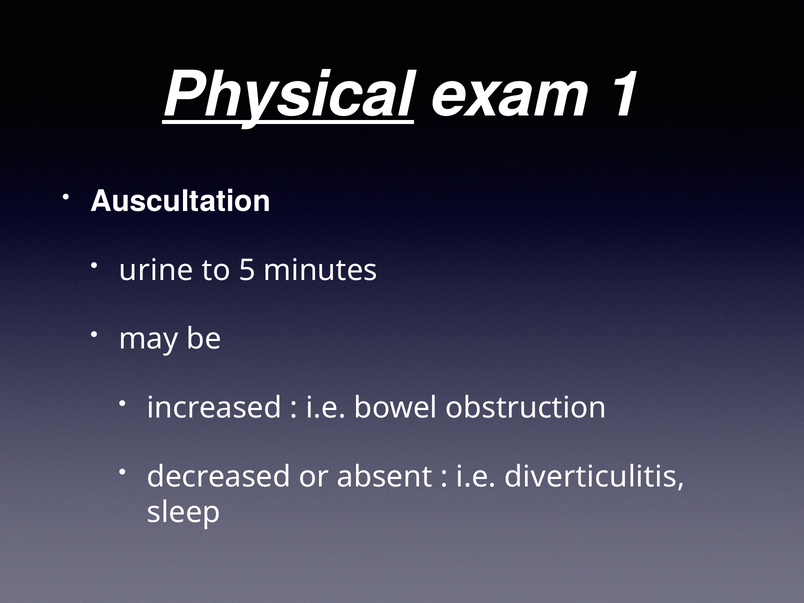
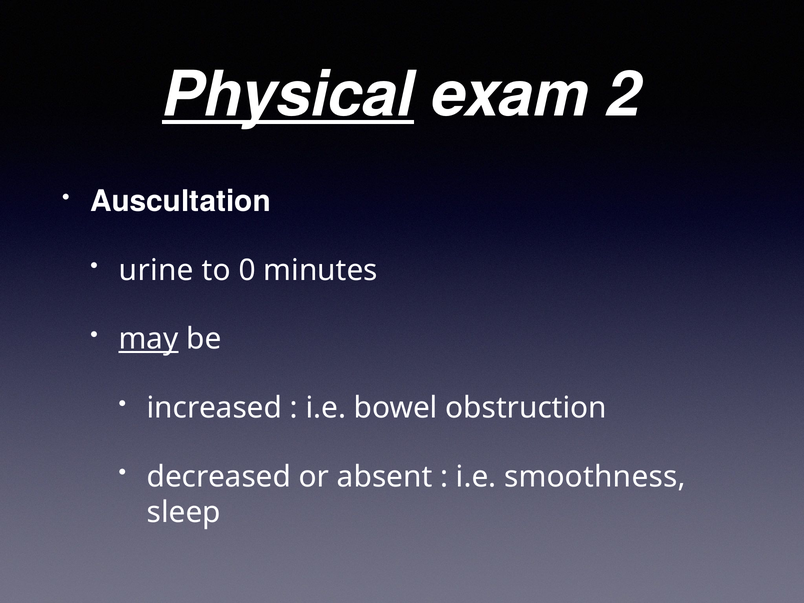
1: 1 -> 2
5: 5 -> 0
may underline: none -> present
diverticulitis: diverticulitis -> smoothness
